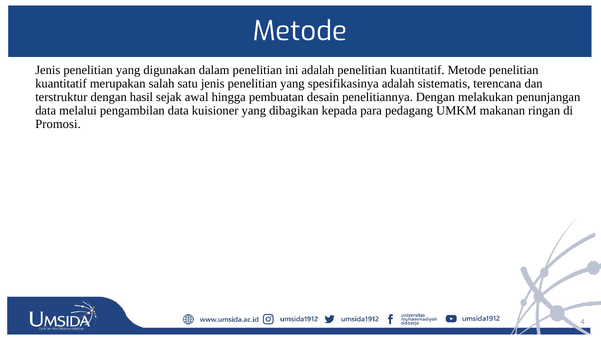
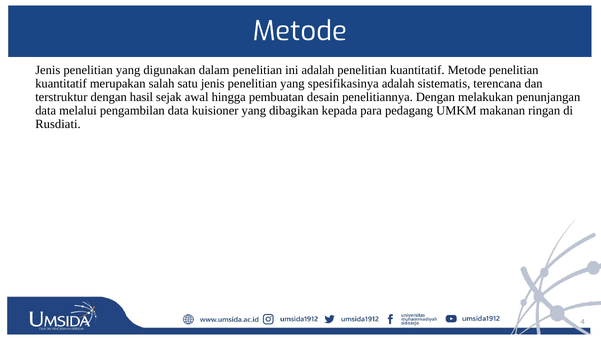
Promosi: Promosi -> Rusdiati
